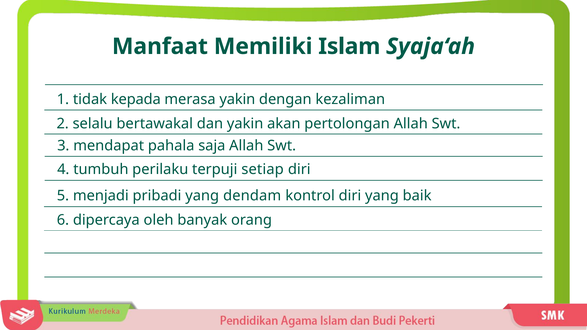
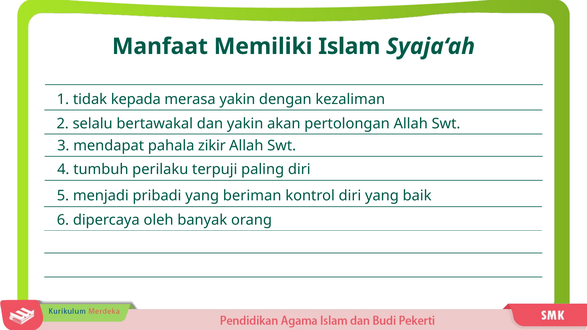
saja: saja -> zikir
setiap: setiap -> paling
dendam: dendam -> beriman
